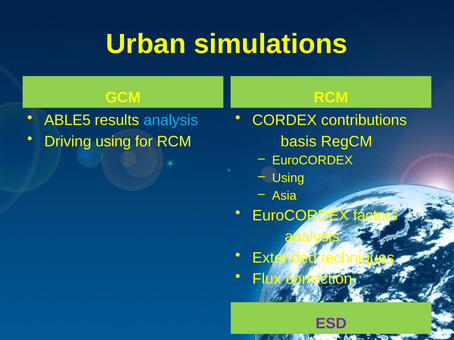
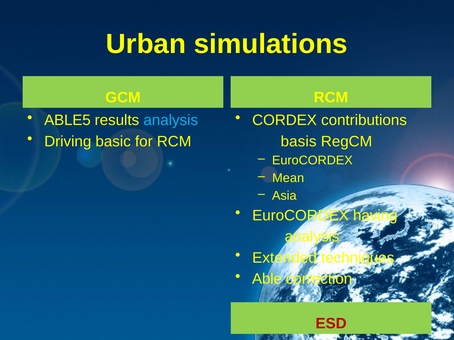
Driving using: using -> basic
Using at (288, 178): Using -> Mean
factors: factors -> having
Flux: Flux -> Able
ESD colour: purple -> red
